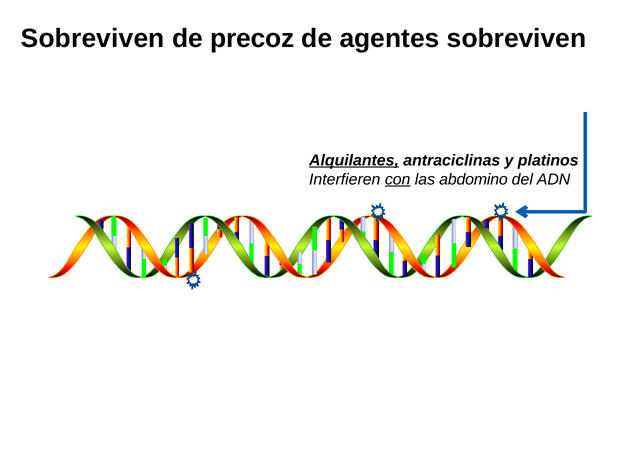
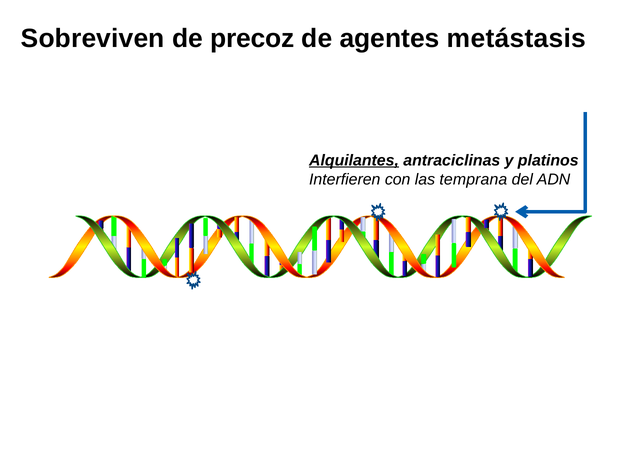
agentes sobreviven: sobreviven -> metástasis
con underline: present -> none
abdomino: abdomino -> temprana
